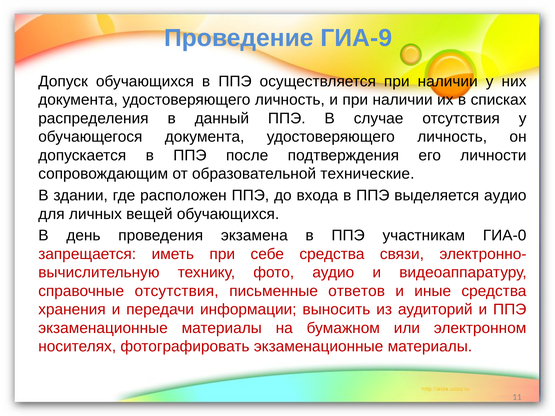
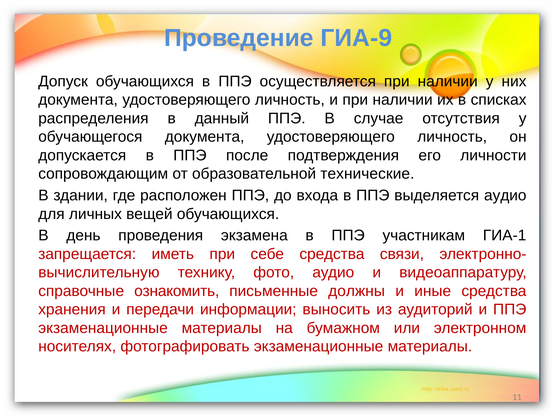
ГИА-0: ГИА-0 -> ГИА-1
справочные отсутствия: отсутствия -> ознакомить
ответов: ответов -> должны
